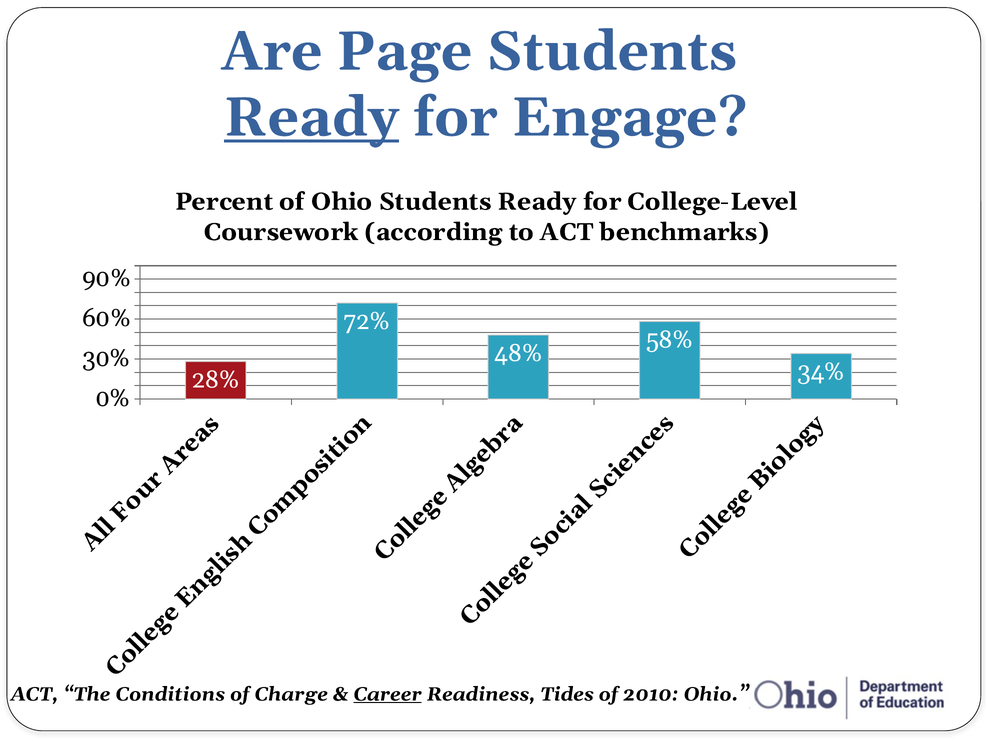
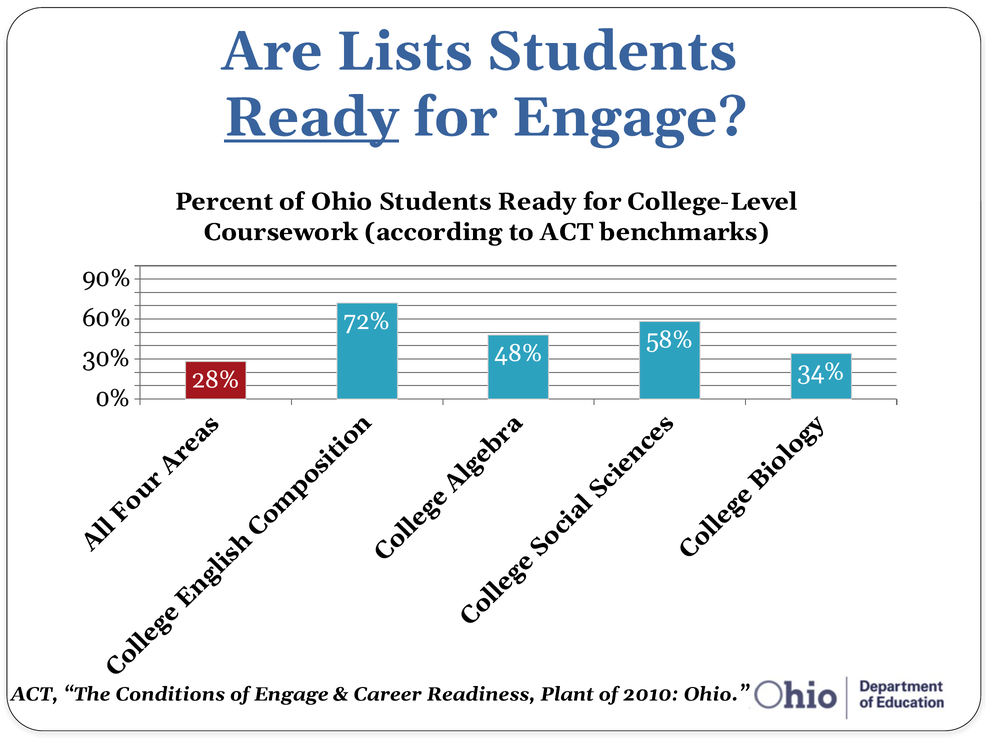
Page: Page -> Lists
of Charge: Charge -> Engage
Career underline: present -> none
Tides: Tides -> Plant
